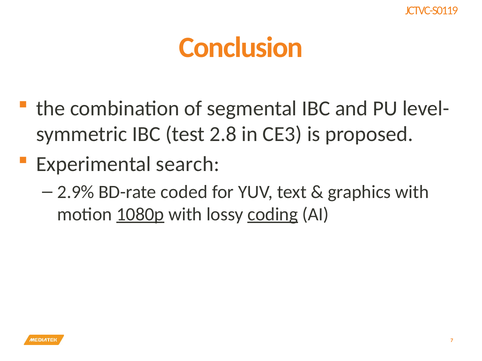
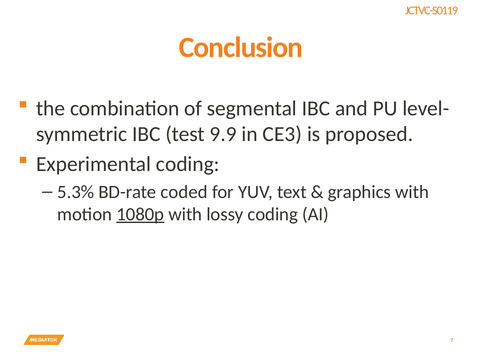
2.8: 2.8 -> 9.9
Experimental search: search -> coding
2.9%: 2.9% -> 5.3%
coding at (273, 215) underline: present -> none
